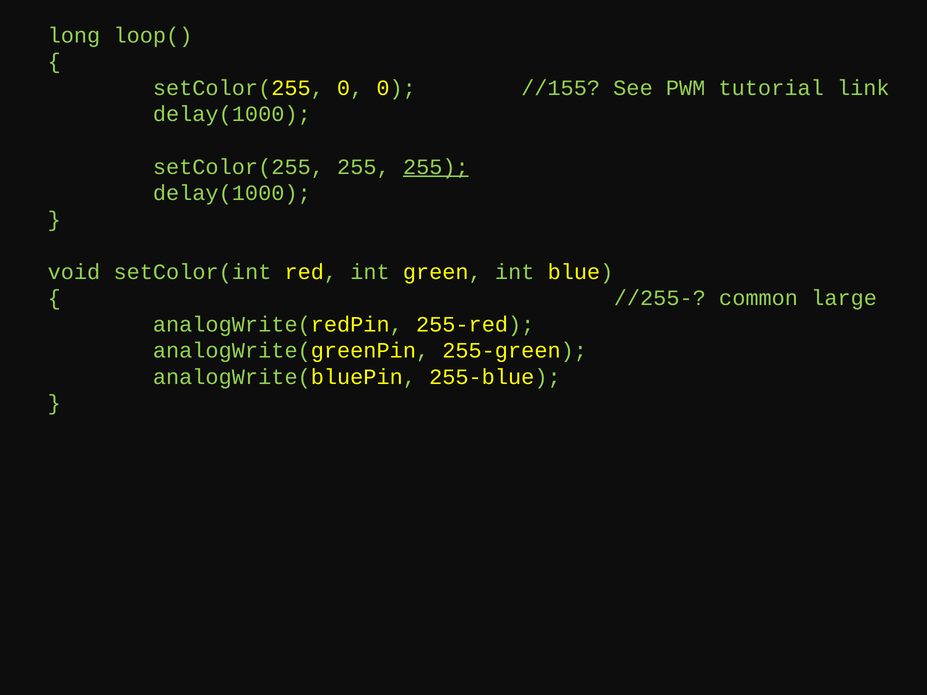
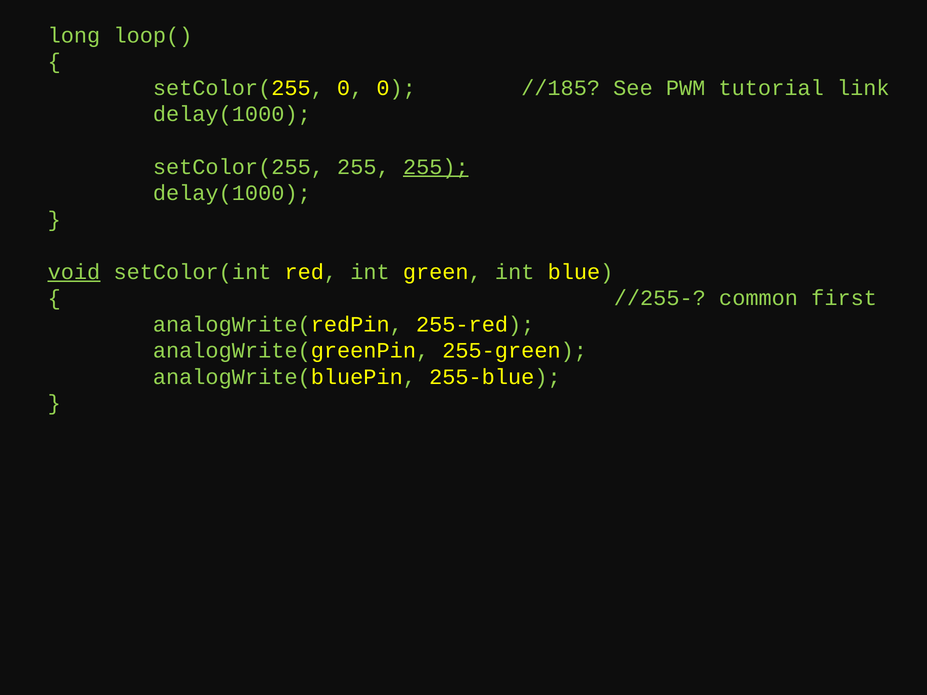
//155: //155 -> //185
void underline: none -> present
large: large -> first
